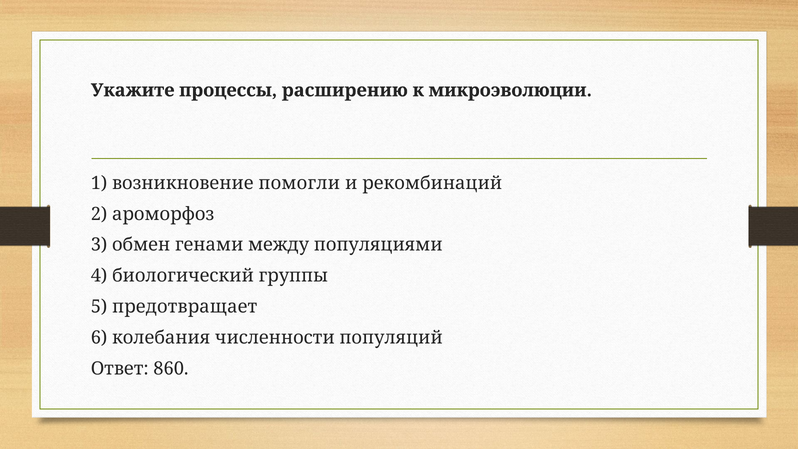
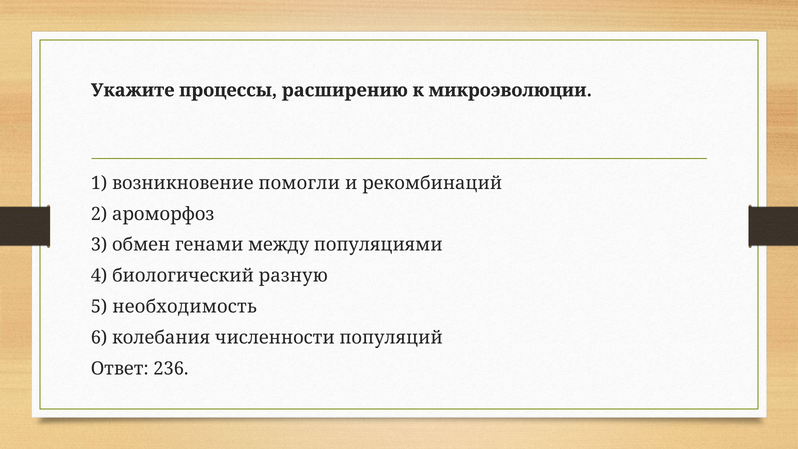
группы: группы -> разную
предотвращает: предотвращает -> необходимость
860: 860 -> 236
